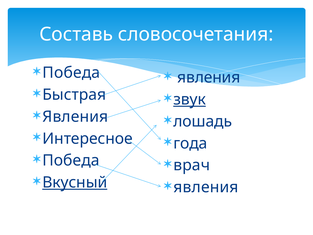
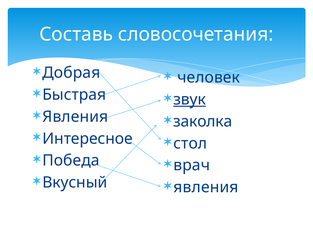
Победа at (71, 73): Победа -> Добрая
явления at (209, 77): явления -> человек
лошадь: лошадь -> заколка
года: года -> стол
Вкусный underline: present -> none
